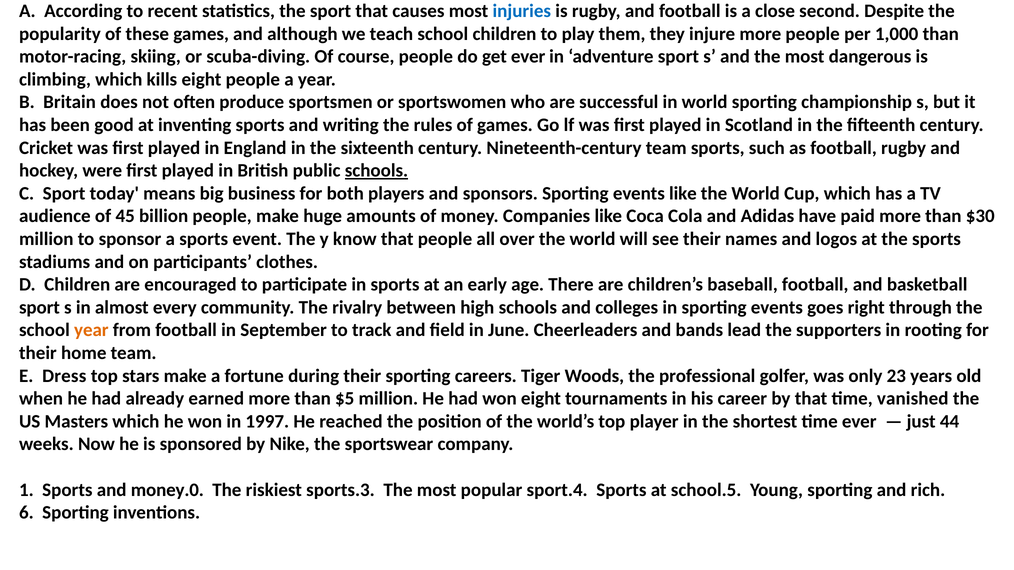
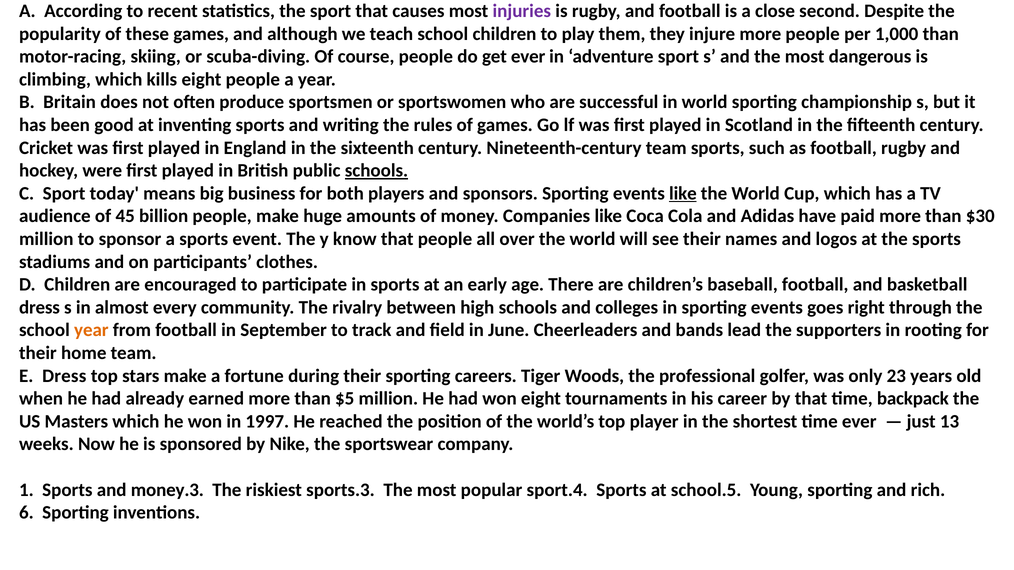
injuries colour: blue -> purple
like at (683, 194) underline: none -> present
sport at (39, 308): sport -> dress
vanished: vanished -> backpack
44: 44 -> 13
money.0: money.0 -> money.3
